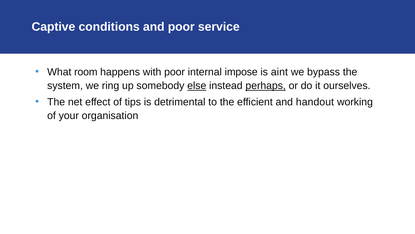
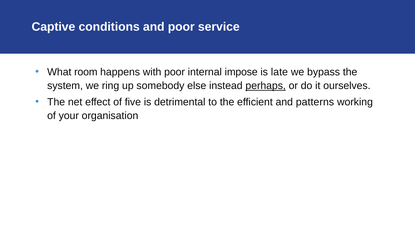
aint: aint -> late
else underline: present -> none
tips: tips -> five
handout: handout -> patterns
